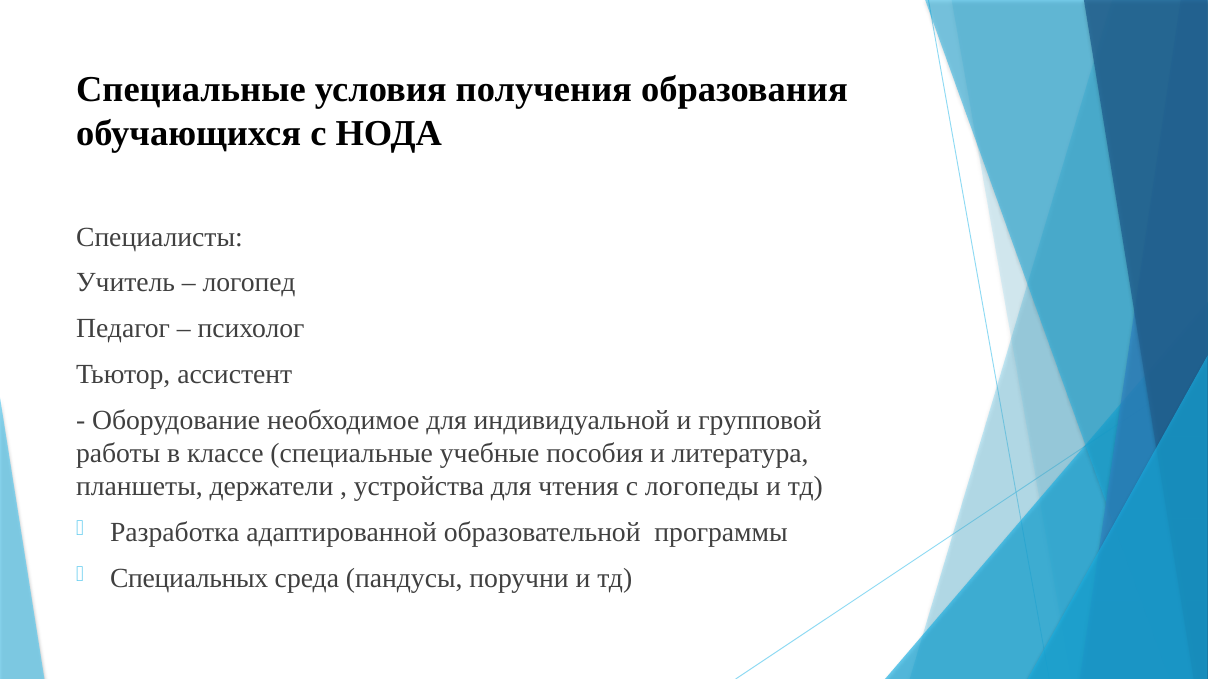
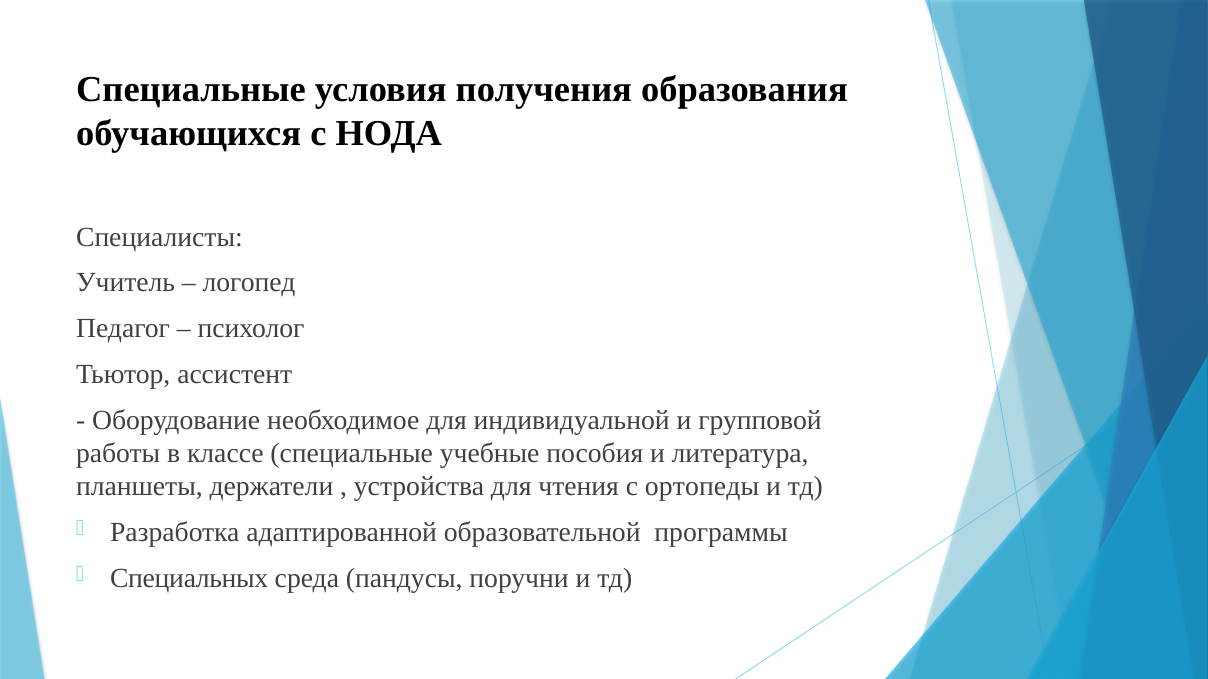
логопеды: логопеды -> ортопеды
